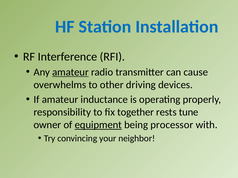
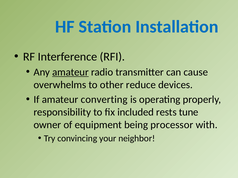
driving: driving -> reduce
inductance: inductance -> converting
together: together -> included
equipment underline: present -> none
